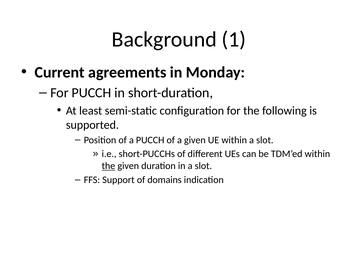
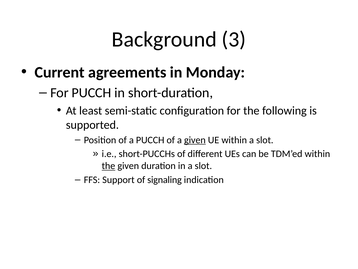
1: 1 -> 3
given at (195, 140) underline: none -> present
domains: domains -> signaling
